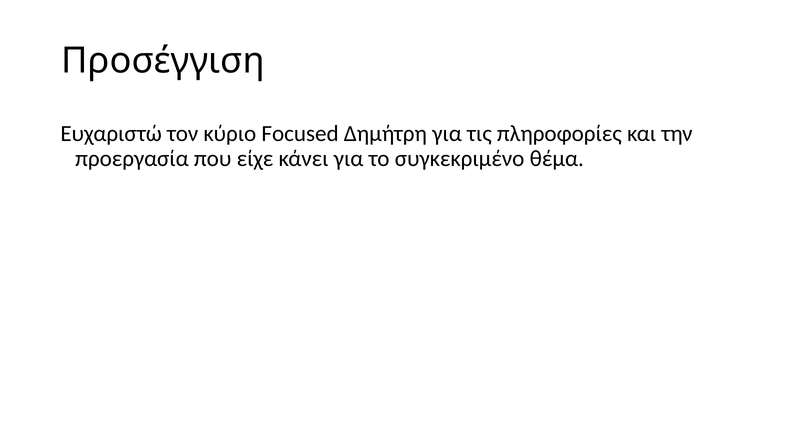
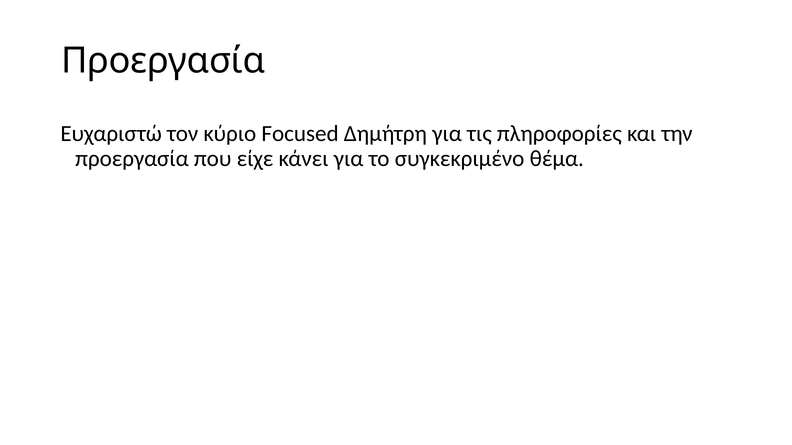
Προσέγγιση at (163, 61): Προσέγγιση -> Προεργασία
